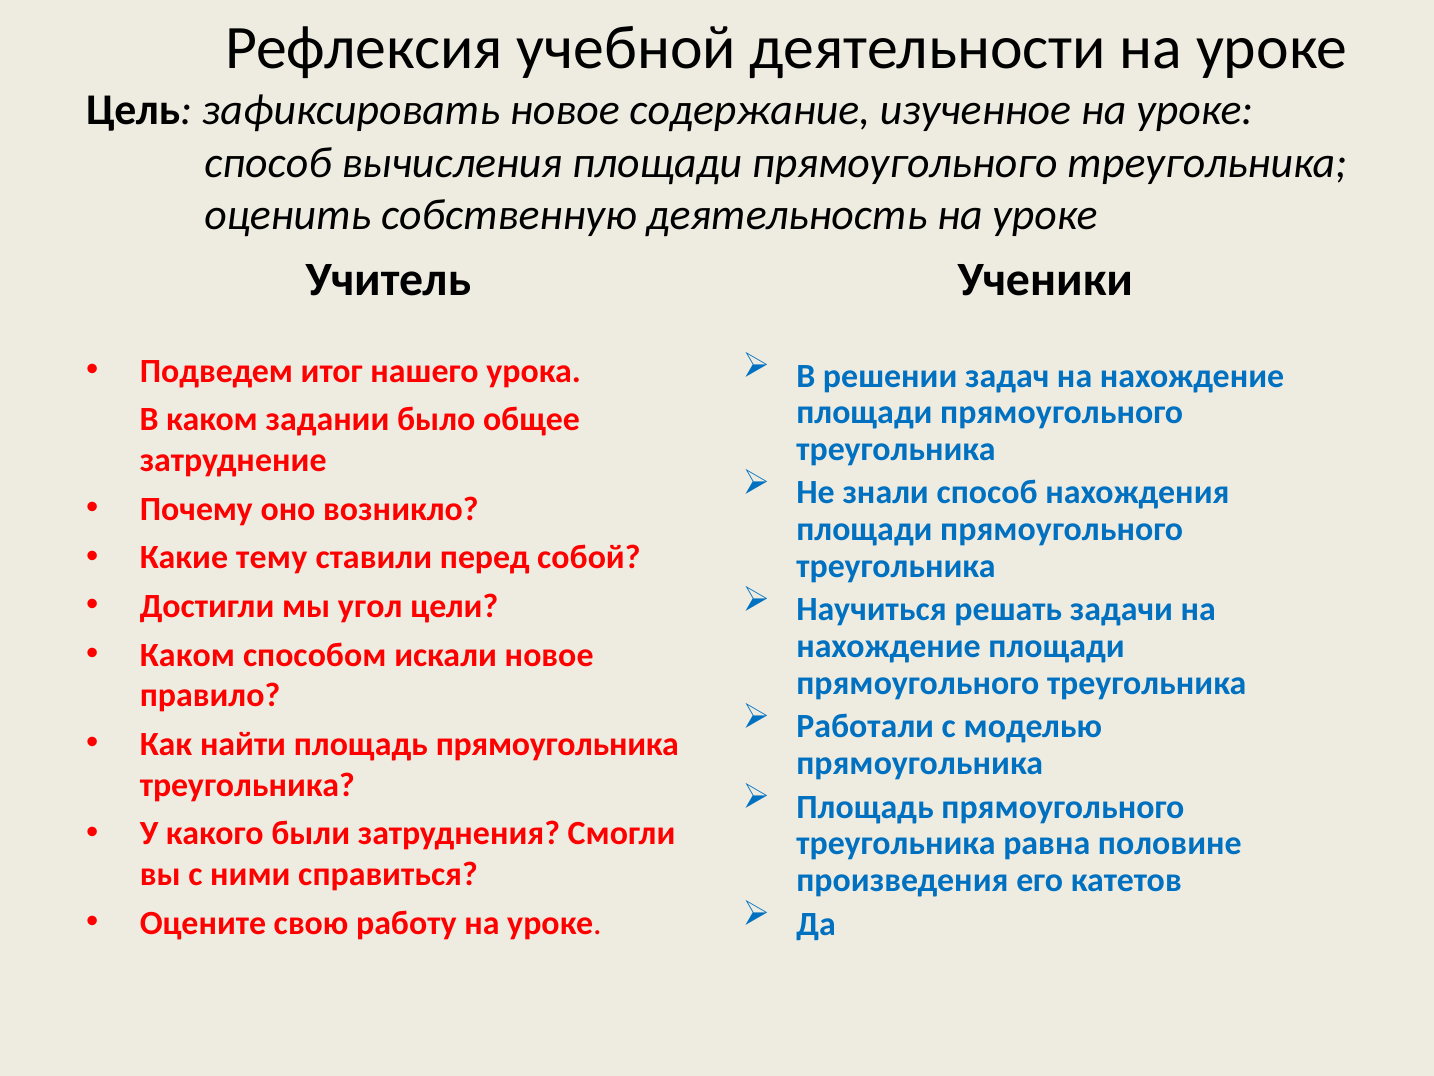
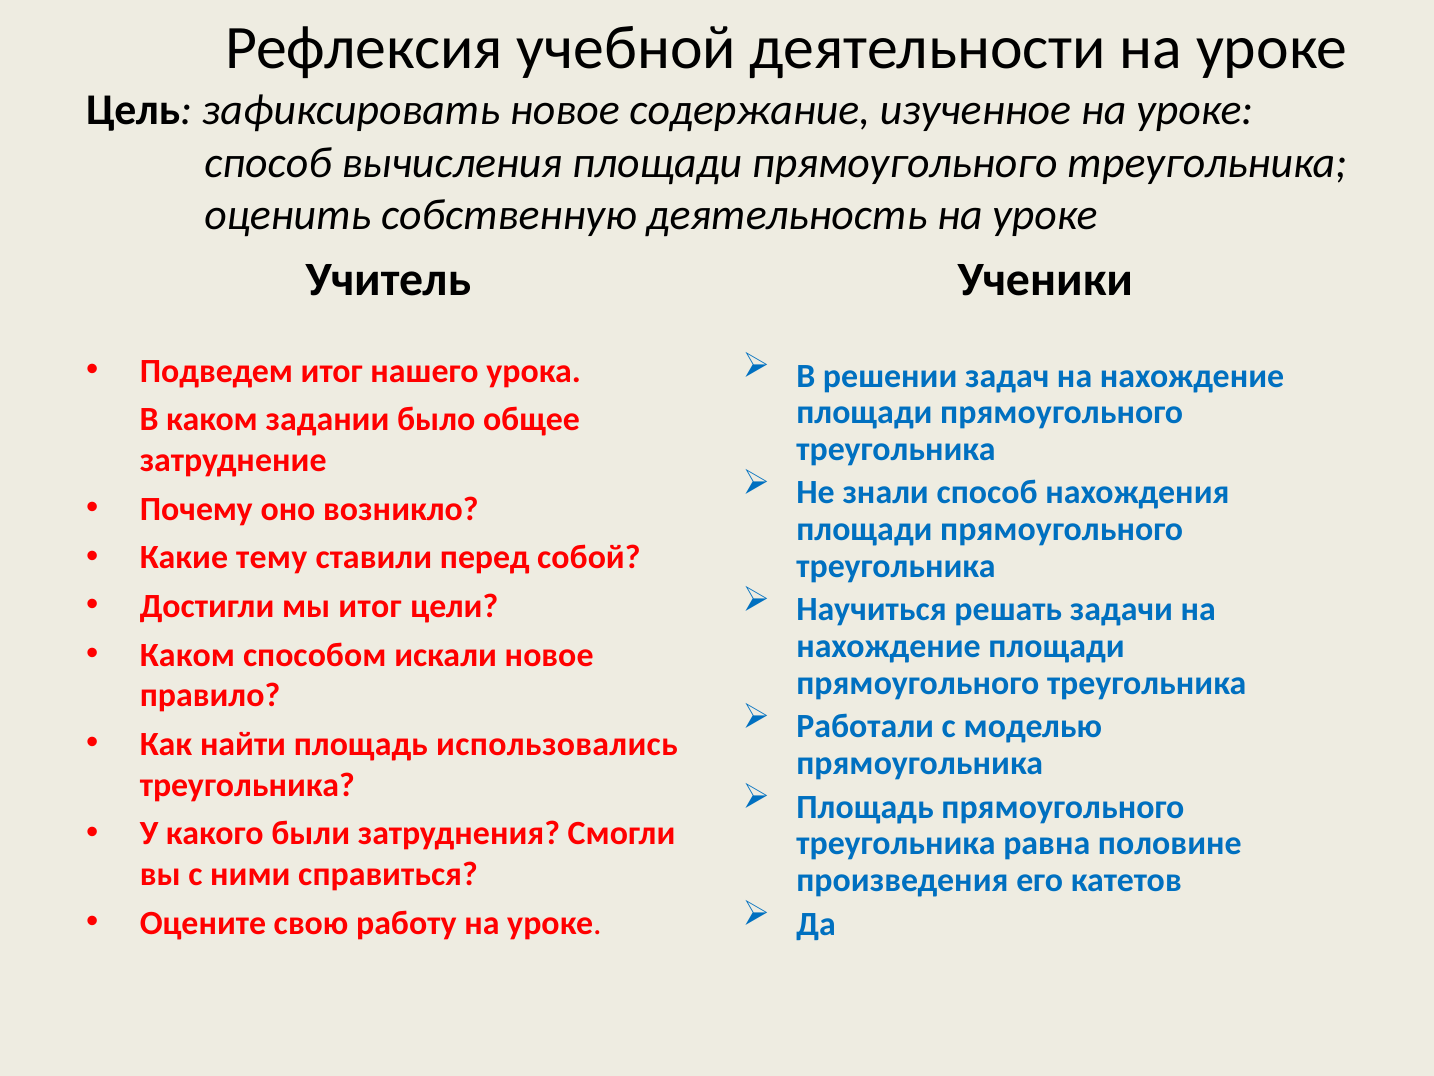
мы угол: угол -> итог
площадь прямоугольника: прямоугольника -> использовались
